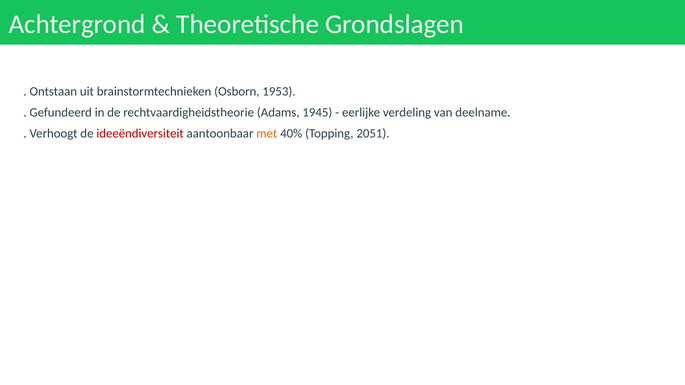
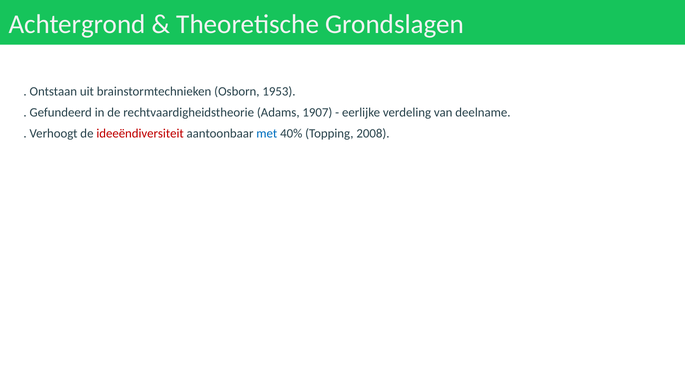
1945: 1945 -> 1907
met colour: orange -> blue
2051: 2051 -> 2008
